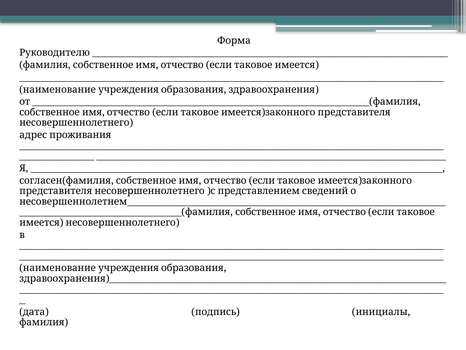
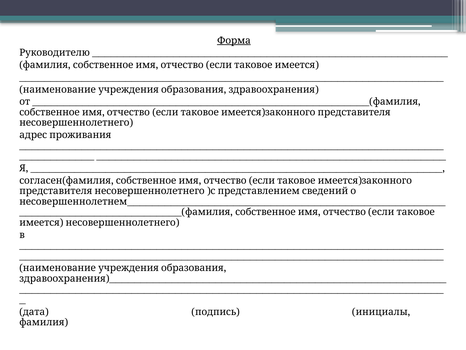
Форма underline: none -> present
